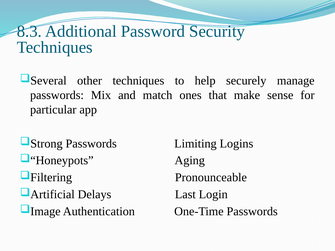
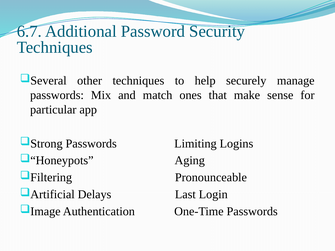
8.3: 8.3 -> 6.7
